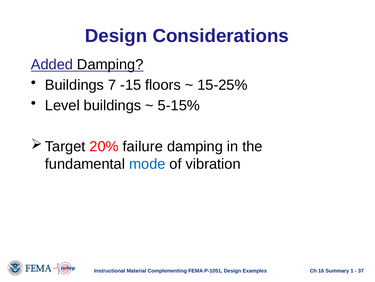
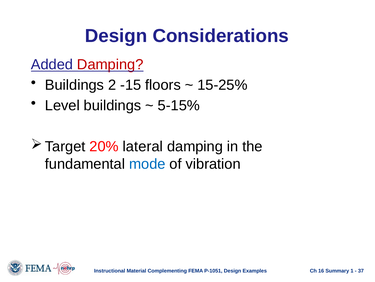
Damping at (110, 64) colour: black -> red
7: 7 -> 2
failure: failure -> lateral
